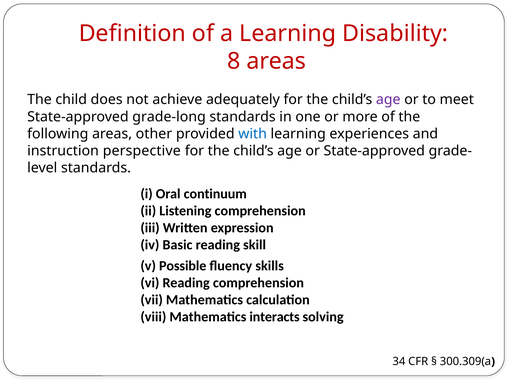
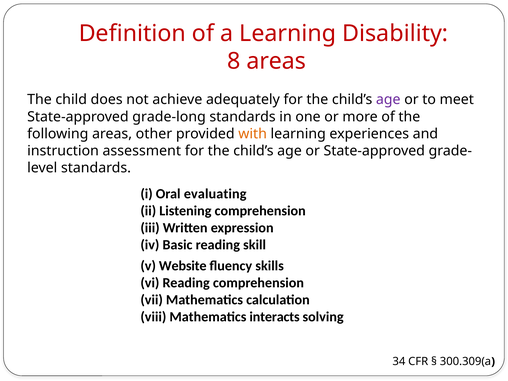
with colour: blue -> orange
perspective: perspective -> assessment
continuum: continuum -> evaluating
Possible: Possible -> Website
